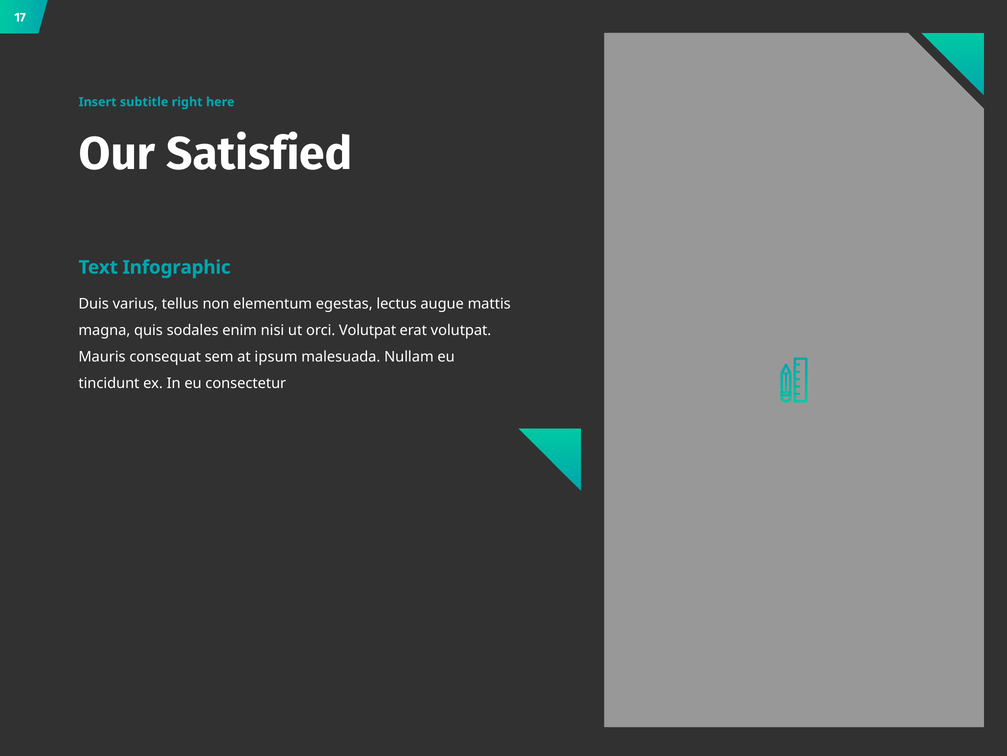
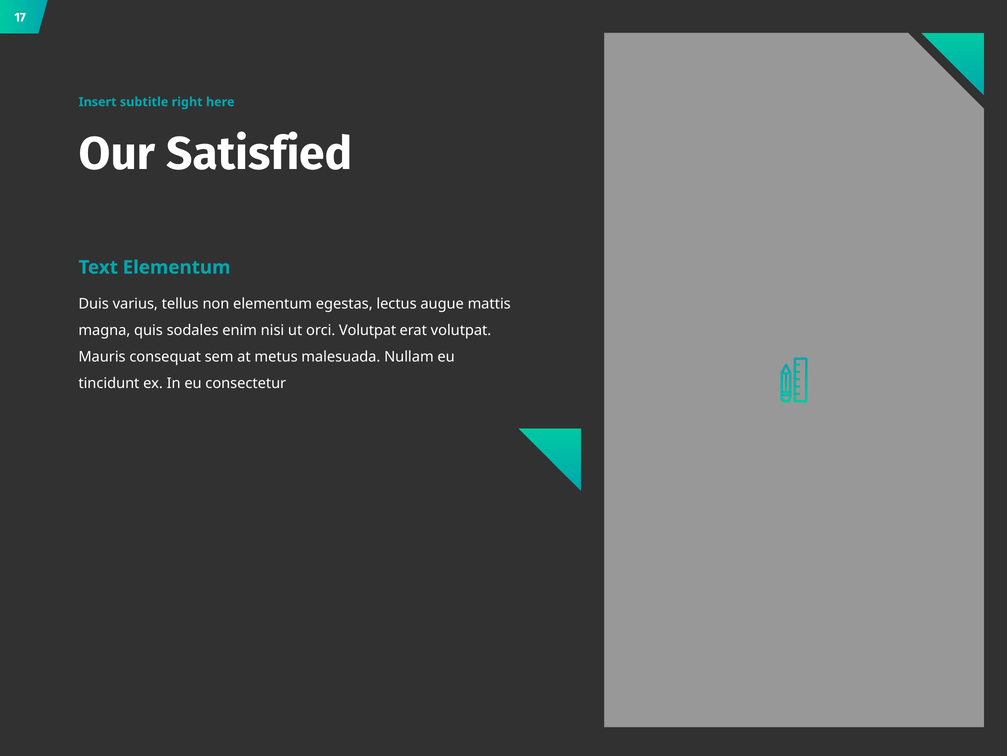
Text Infographic: Infographic -> Elementum
ipsum: ipsum -> metus
